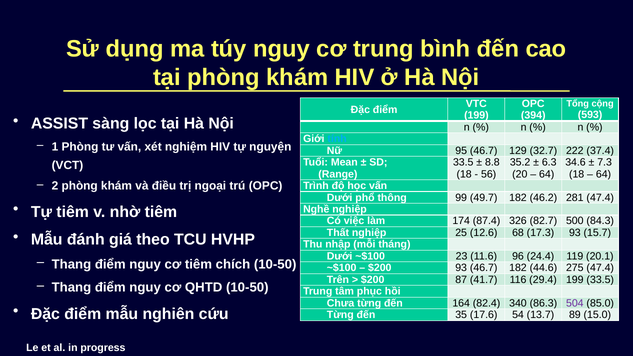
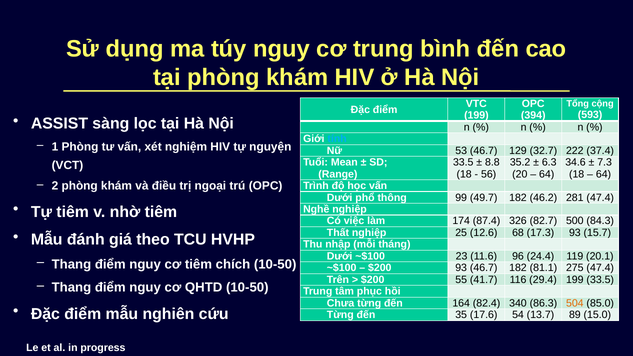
95: 95 -> 53
44.6: 44.6 -> 81.1
87: 87 -> 55
504 colour: purple -> orange
